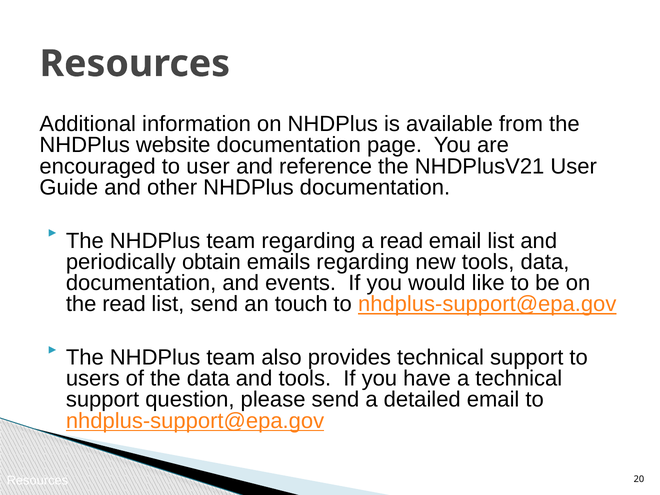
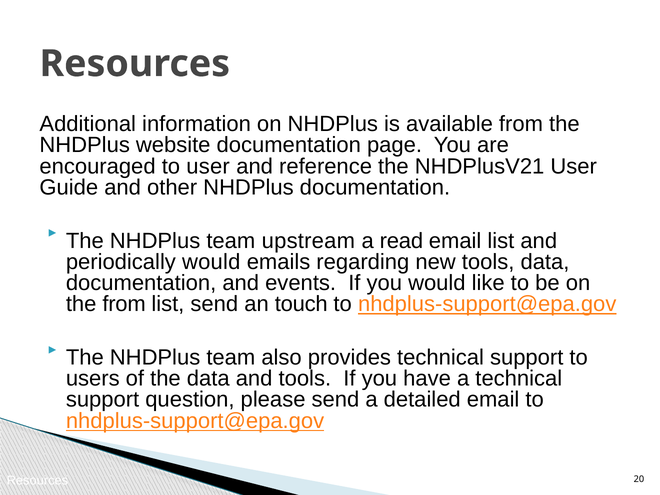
team regarding: regarding -> upstream
periodically obtain: obtain -> would
the read: read -> from
